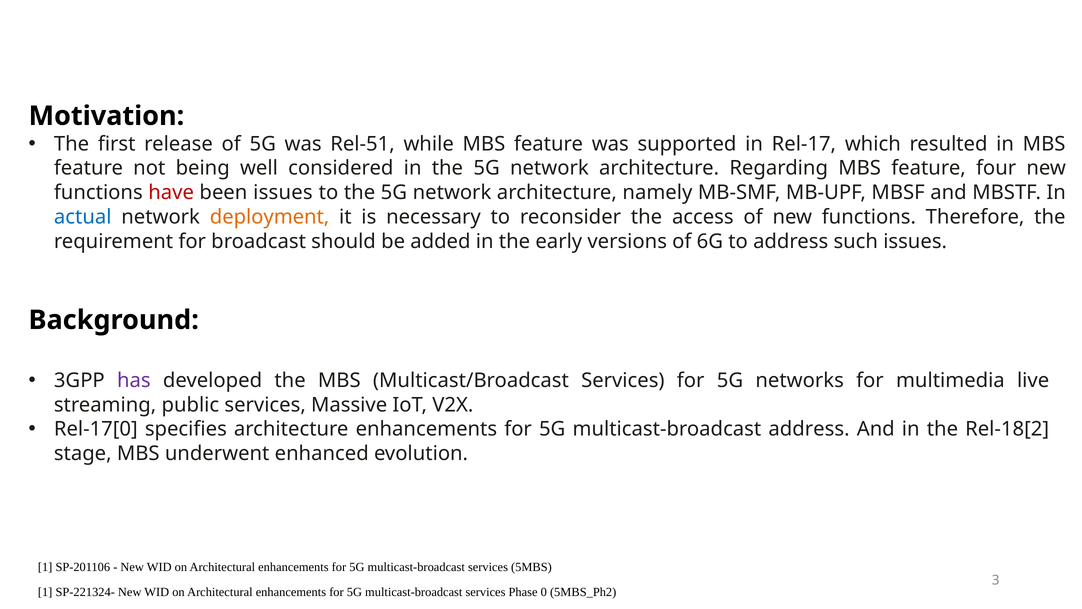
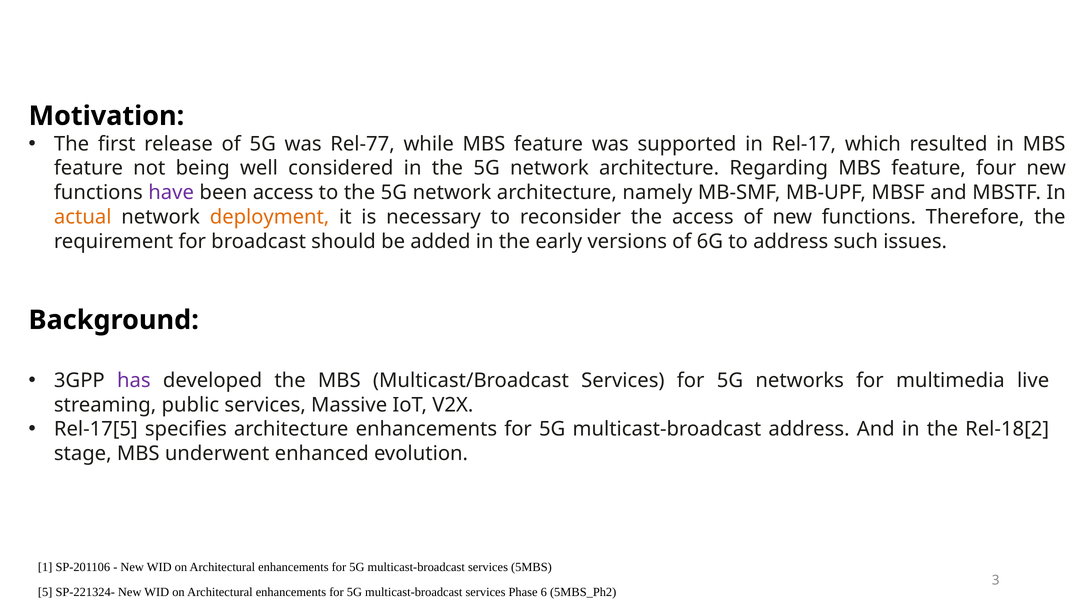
Rel-51: Rel-51 -> Rel-77
have colour: red -> purple
been issues: issues -> access
actual colour: blue -> orange
Rel-17[0: Rel-17[0 -> Rel-17[5
1 at (45, 592): 1 -> 5
0: 0 -> 6
